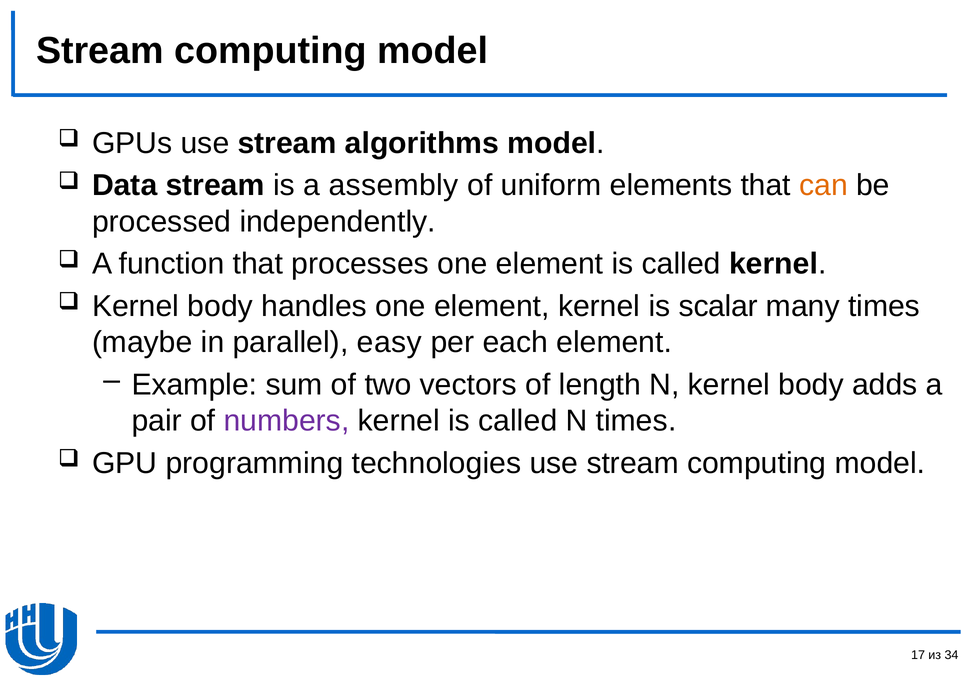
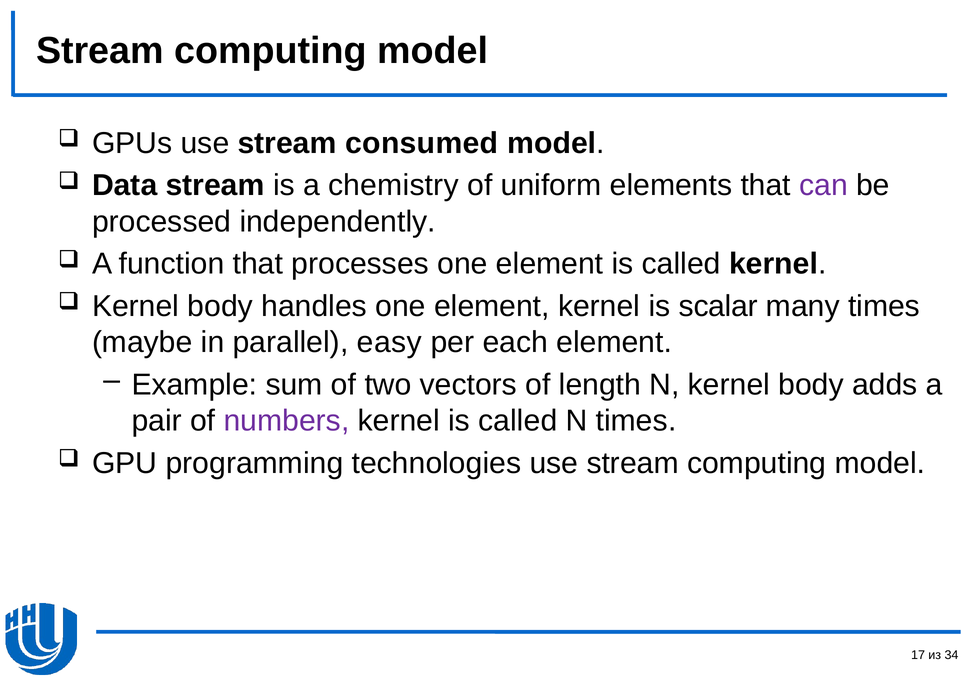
algorithms: algorithms -> consumed
assembly: assembly -> chemistry
can colour: orange -> purple
